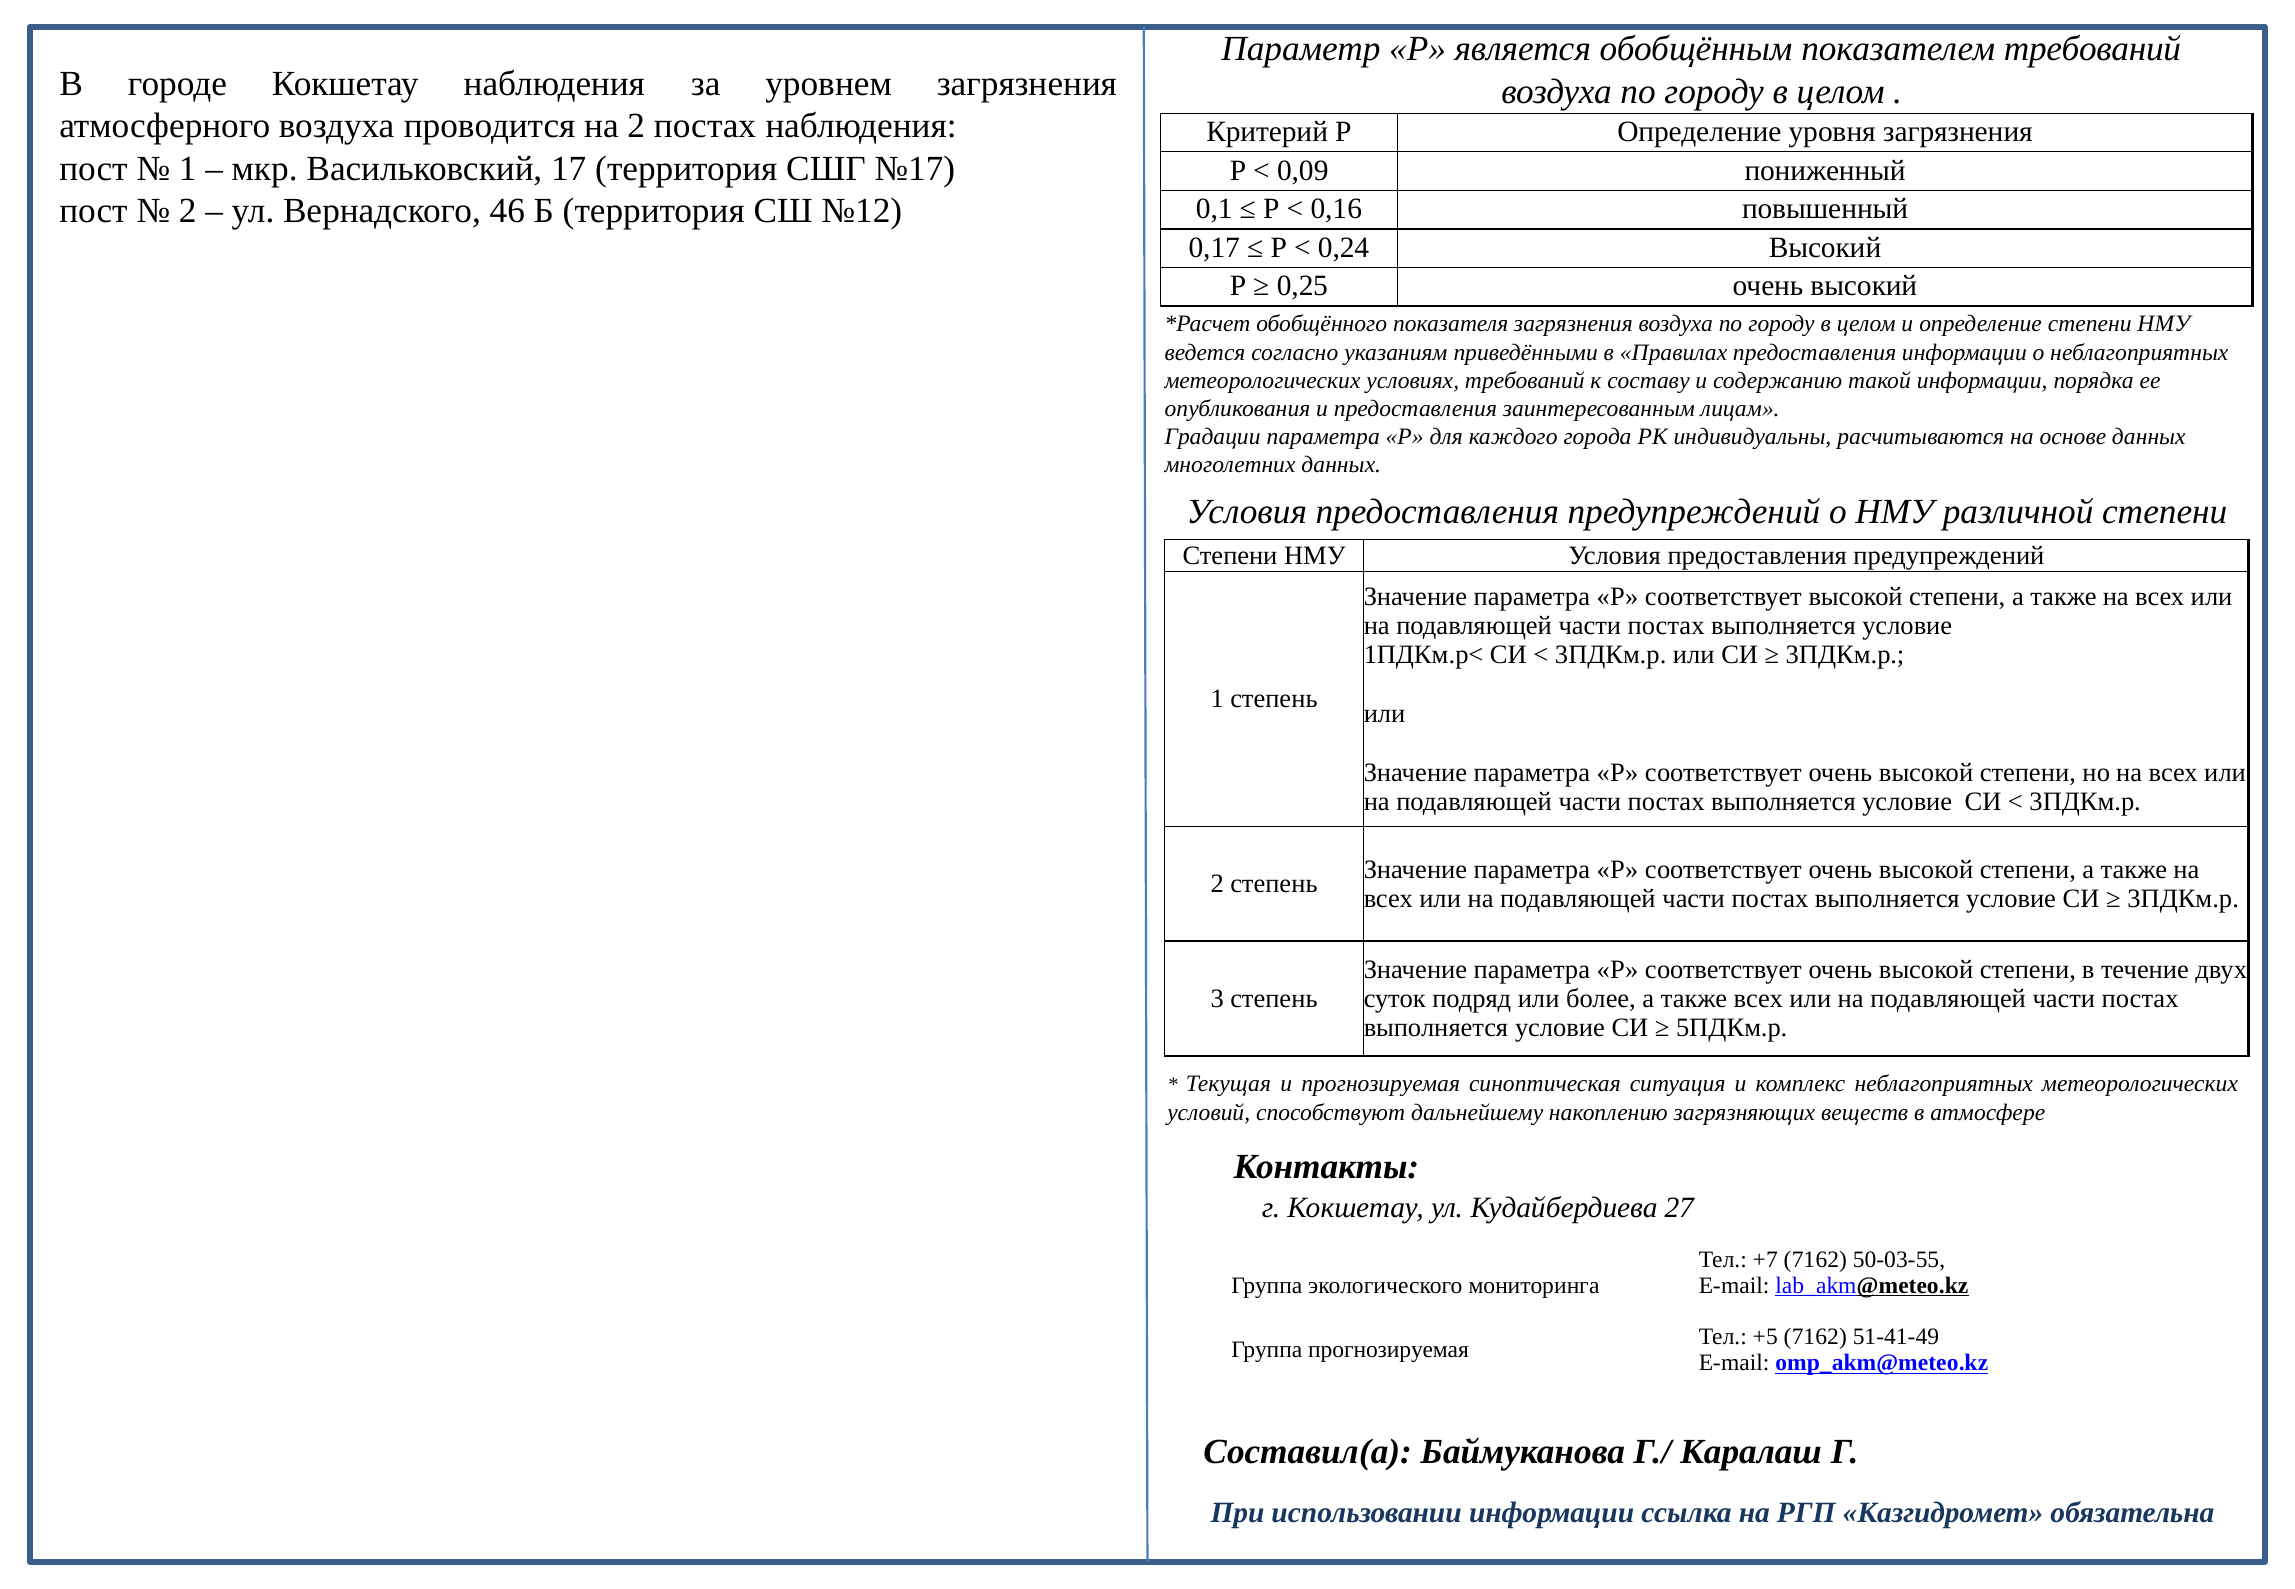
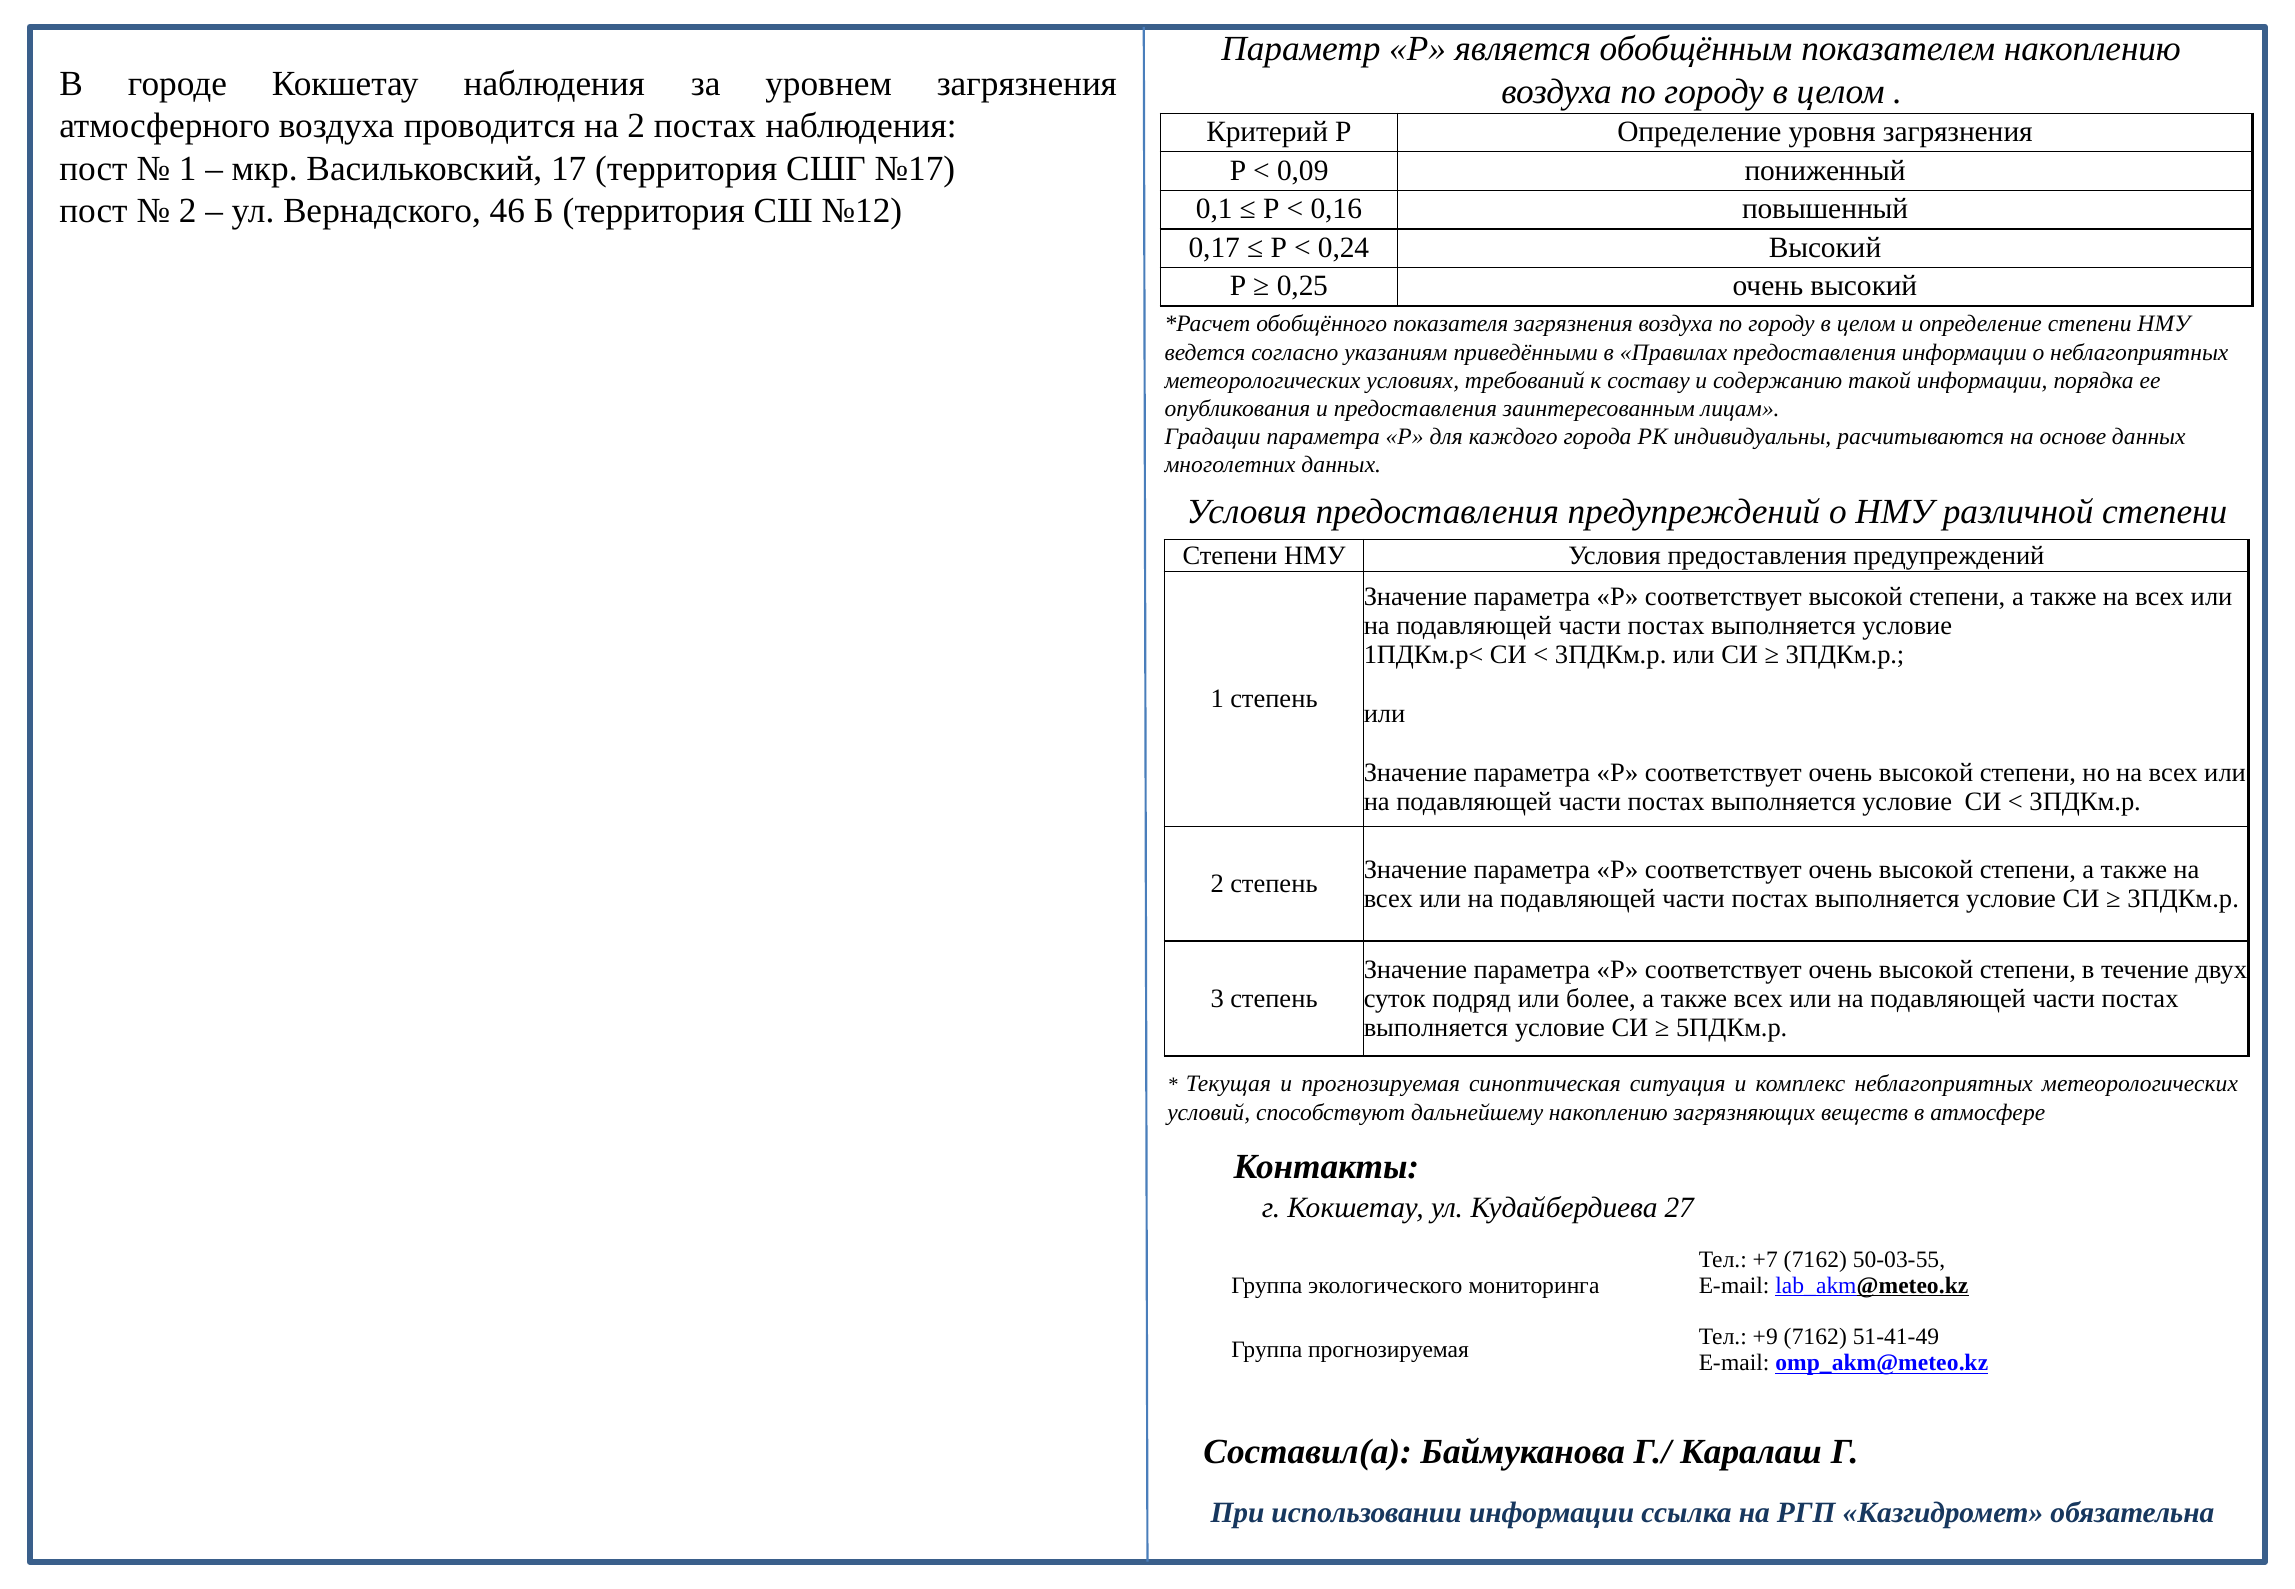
показателем требований: требований -> накоплению
+5: +5 -> +9
